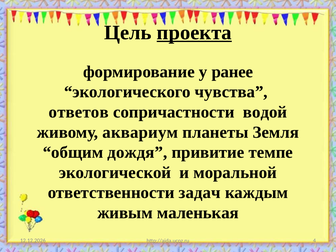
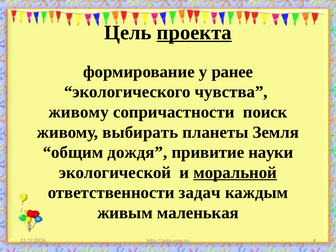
ответов at (79, 112): ответов -> живому
водой: водой -> поиск
аквариум: аквариум -> выбирать
темпе: темпе -> науки
моральной underline: none -> present
